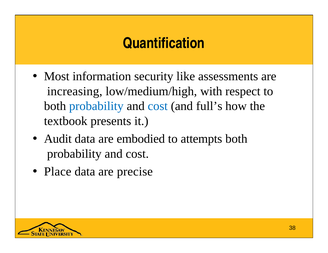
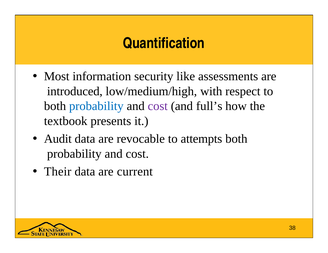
increasing: increasing -> introduced
cost at (158, 106) colour: blue -> purple
embodied: embodied -> revocable
Place: Place -> Their
precise: precise -> current
